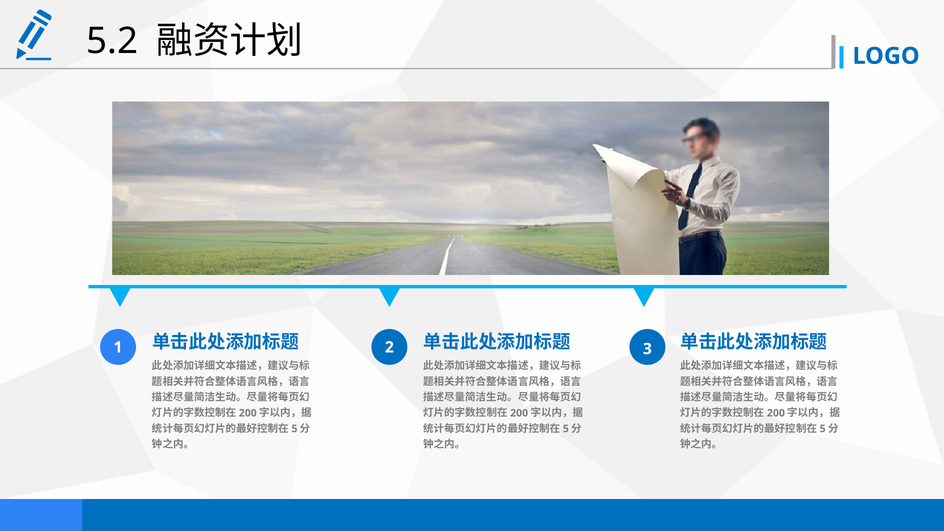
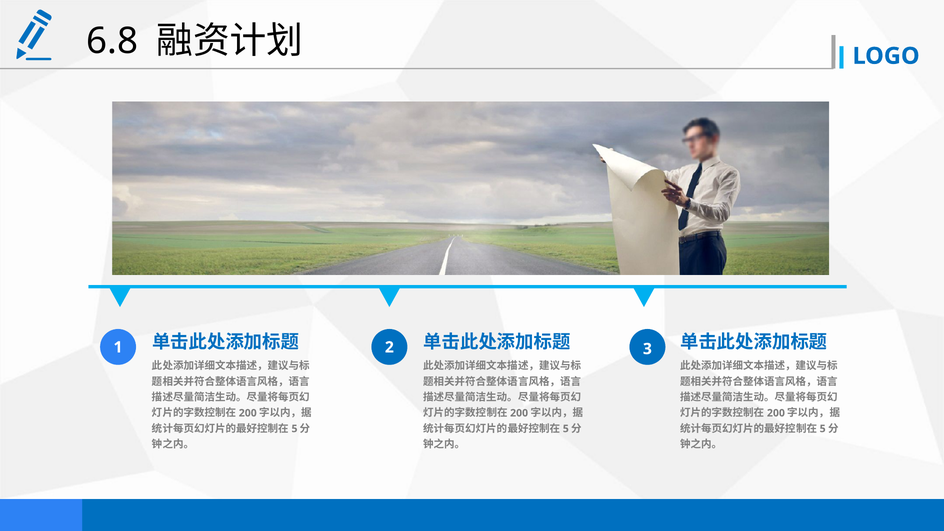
5.2: 5.2 -> 6.8
